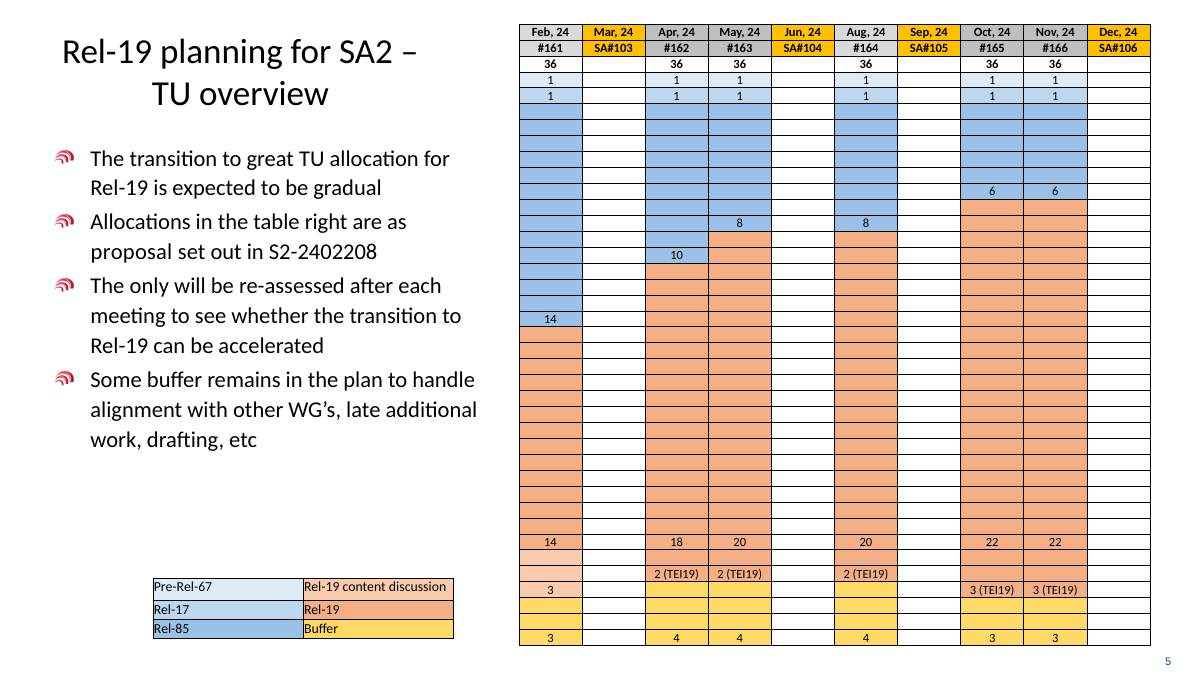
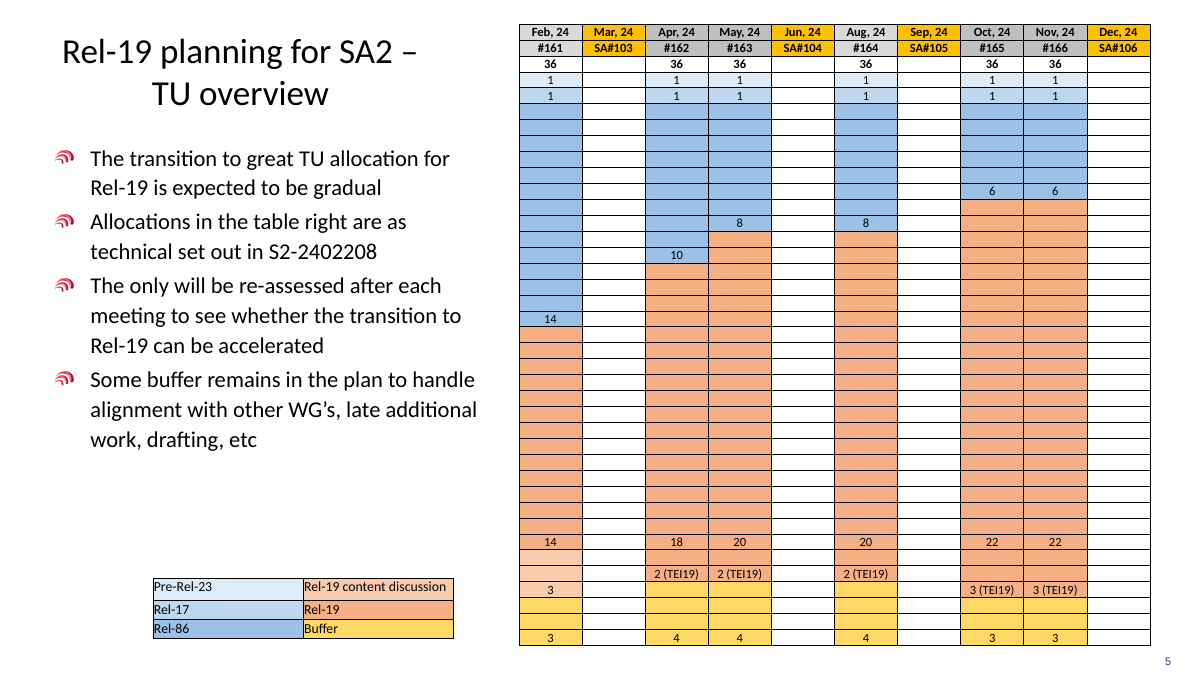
proposal: proposal -> technical
Pre-Rel-67: Pre-Rel-67 -> Pre-Rel-23
Rel-85: Rel-85 -> Rel-86
